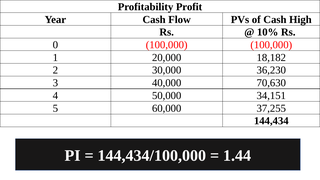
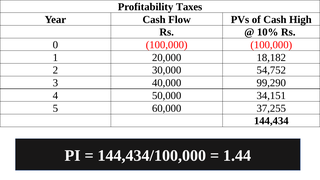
Profit: Profit -> Taxes
36,230: 36,230 -> 54,752
70,630: 70,630 -> 99,290
